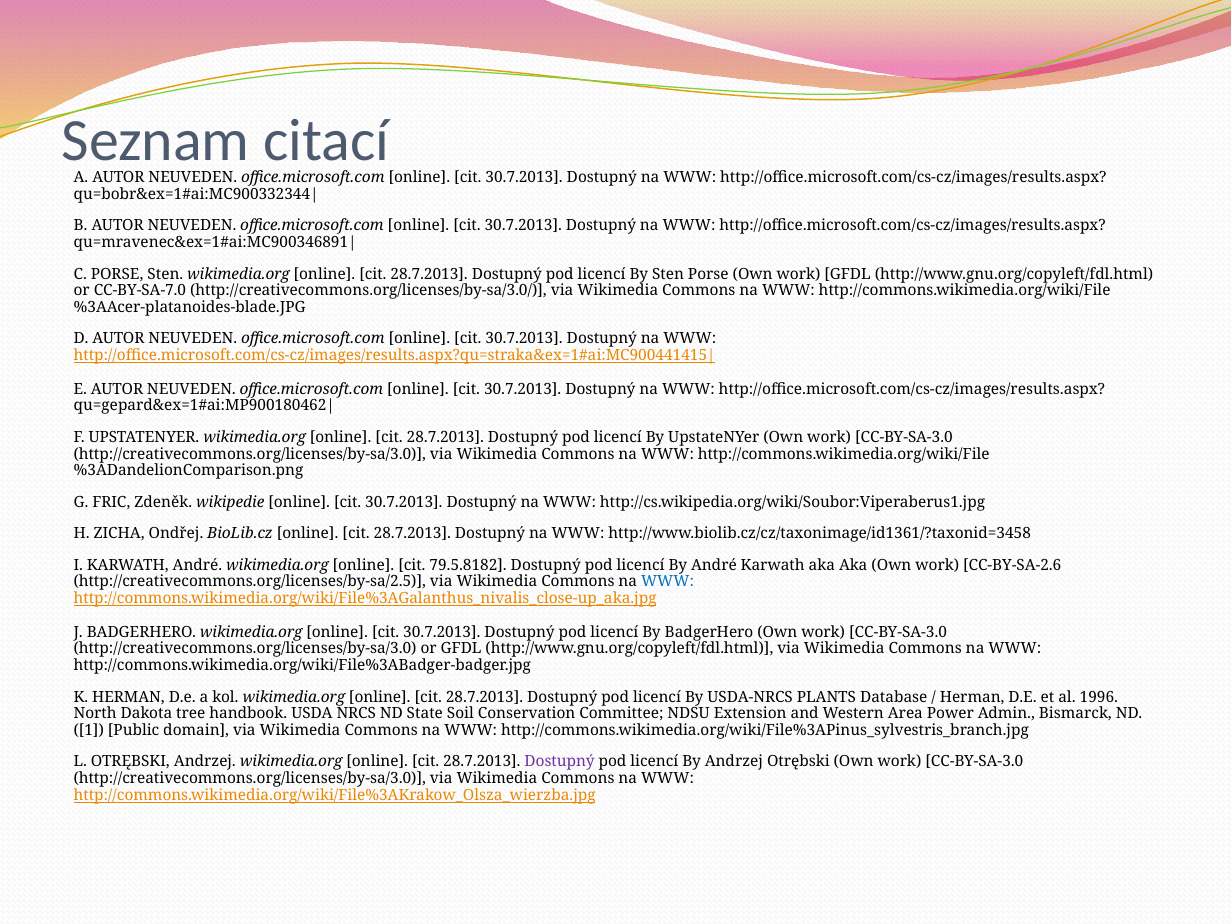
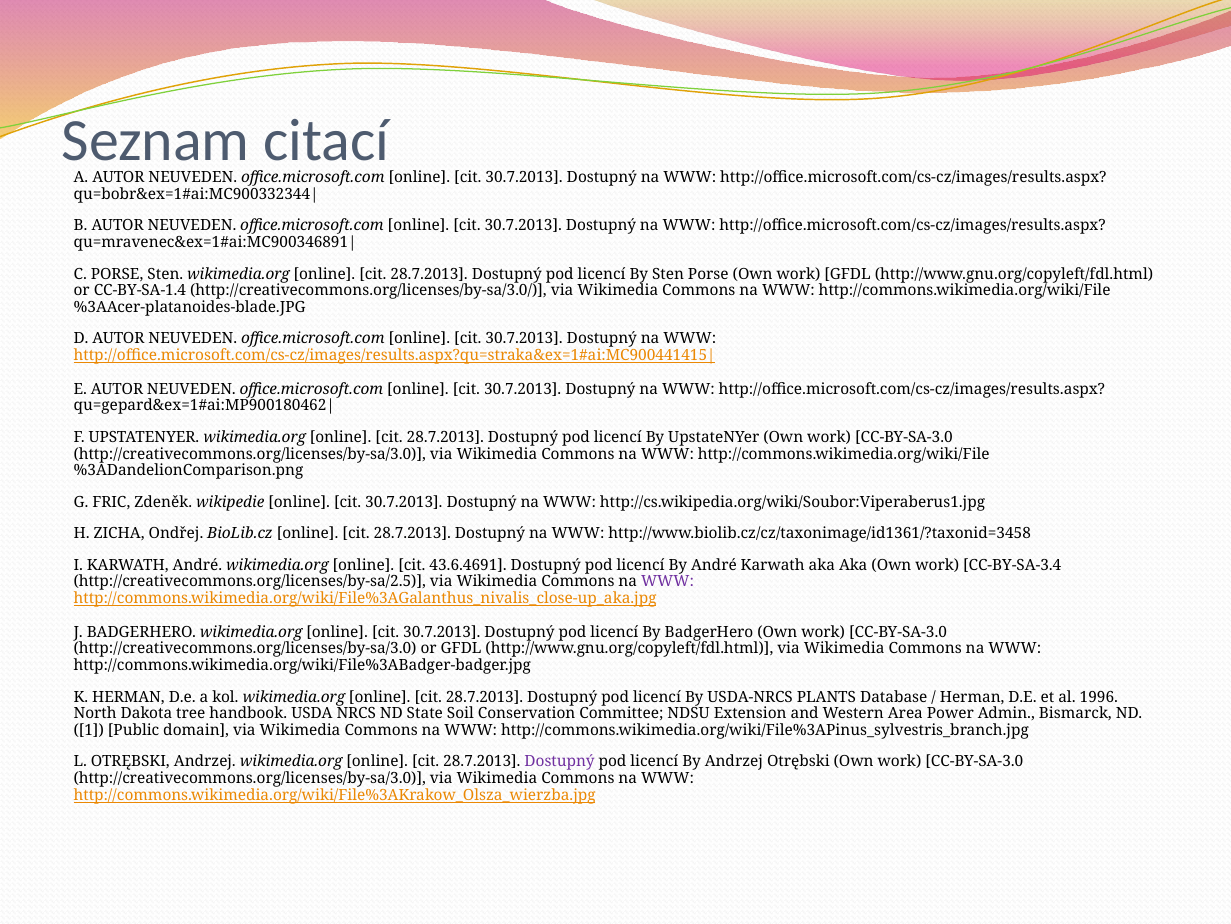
CC-BY-SA-7.0: CC-BY-SA-7.0 -> CC-BY-SA-1.4
79.5.8182: 79.5.8182 -> 43.6.4691
CC-BY-SA-2.6: CC-BY-SA-2.6 -> CC-BY-SA-3.4
WWW at (668, 581) colour: blue -> purple
